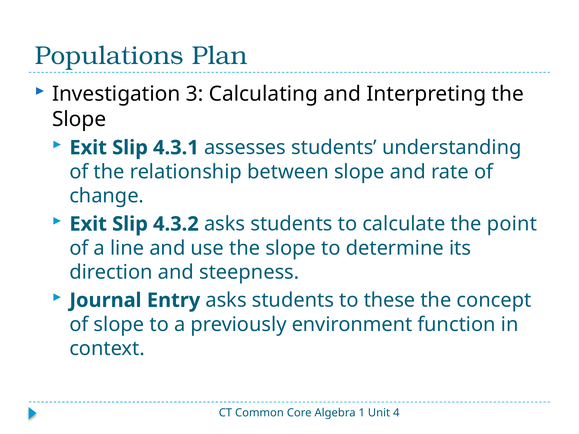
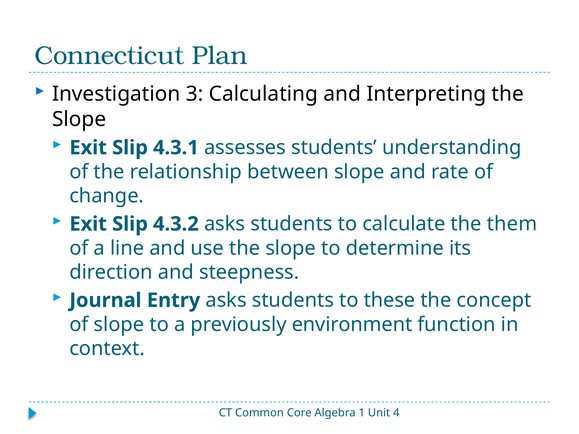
Populations: Populations -> Connecticut
point: point -> them
